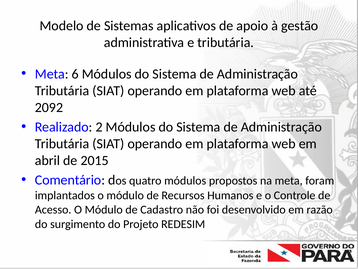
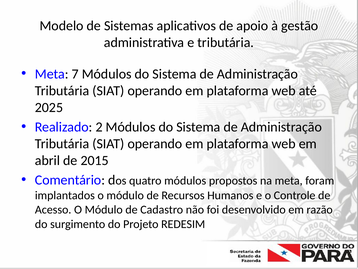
6: 6 -> 7
2092: 2092 -> 2025
